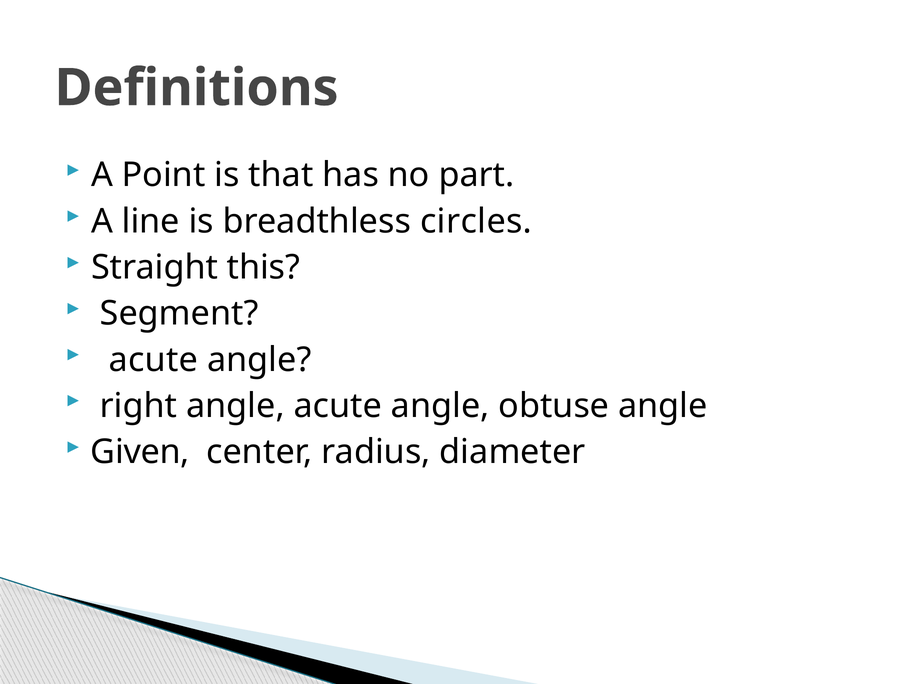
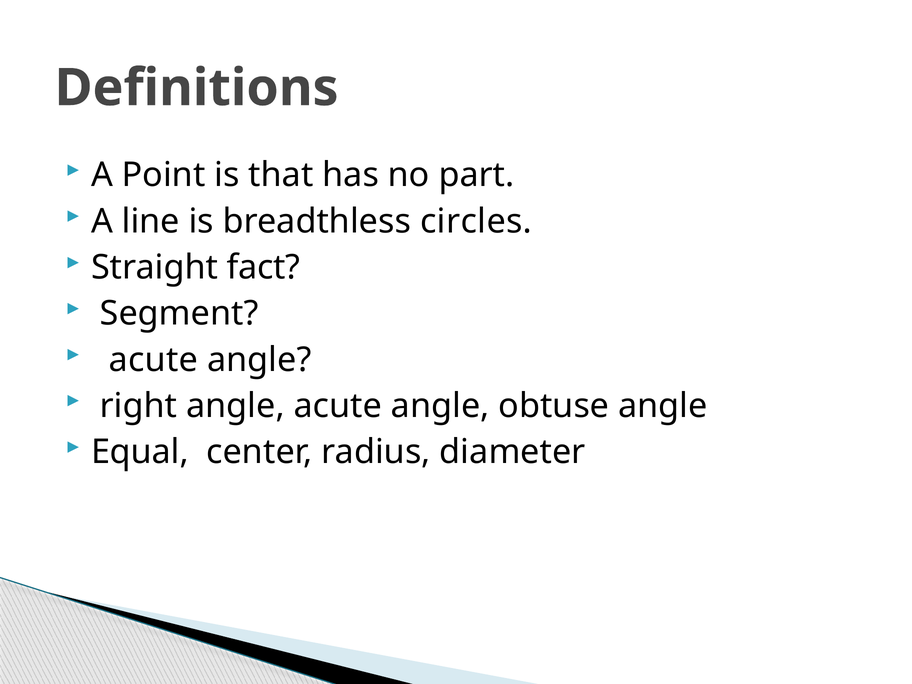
this: this -> fact
Given: Given -> Equal
